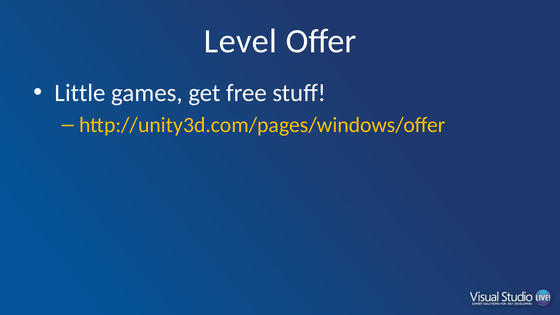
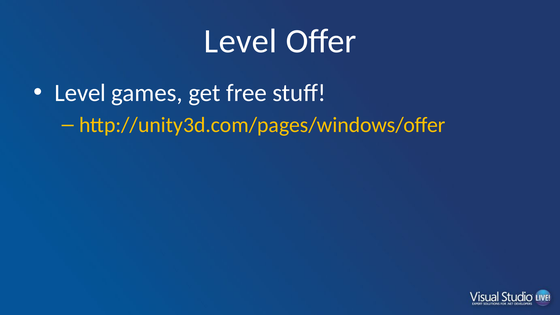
Little at (80, 93): Little -> Level
